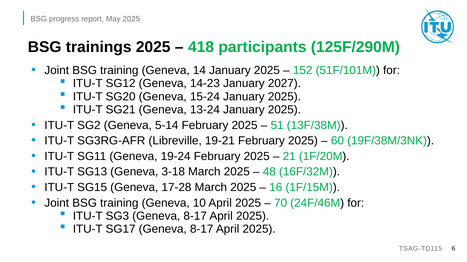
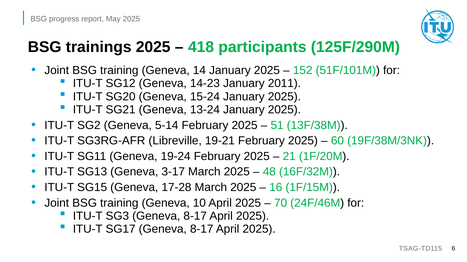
2027: 2027 -> 2011
3-18: 3-18 -> 3-17
